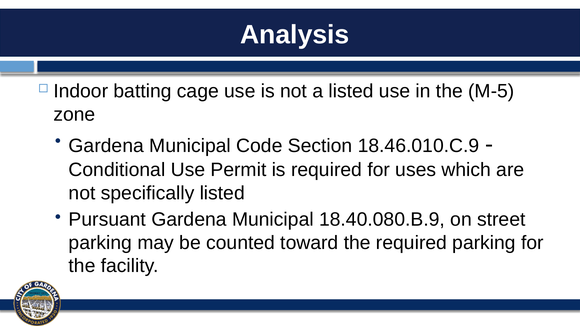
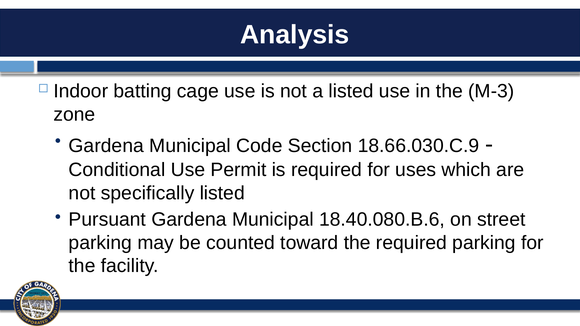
M-5: M-5 -> M-3
18.46.010.C.9: 18.46.010.C.9 -> 18.66.030.C.9
18.40.080.B.9: 18.40.080.B.9 -> 18.40.080.B.6
